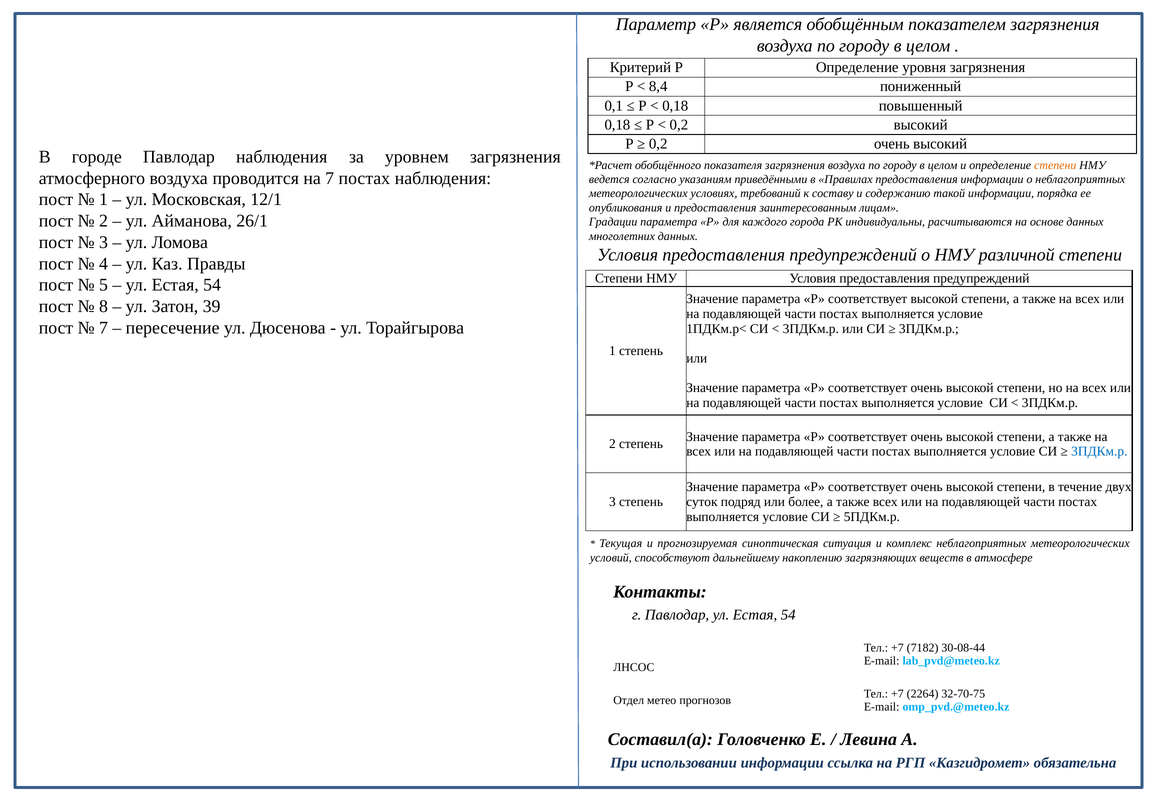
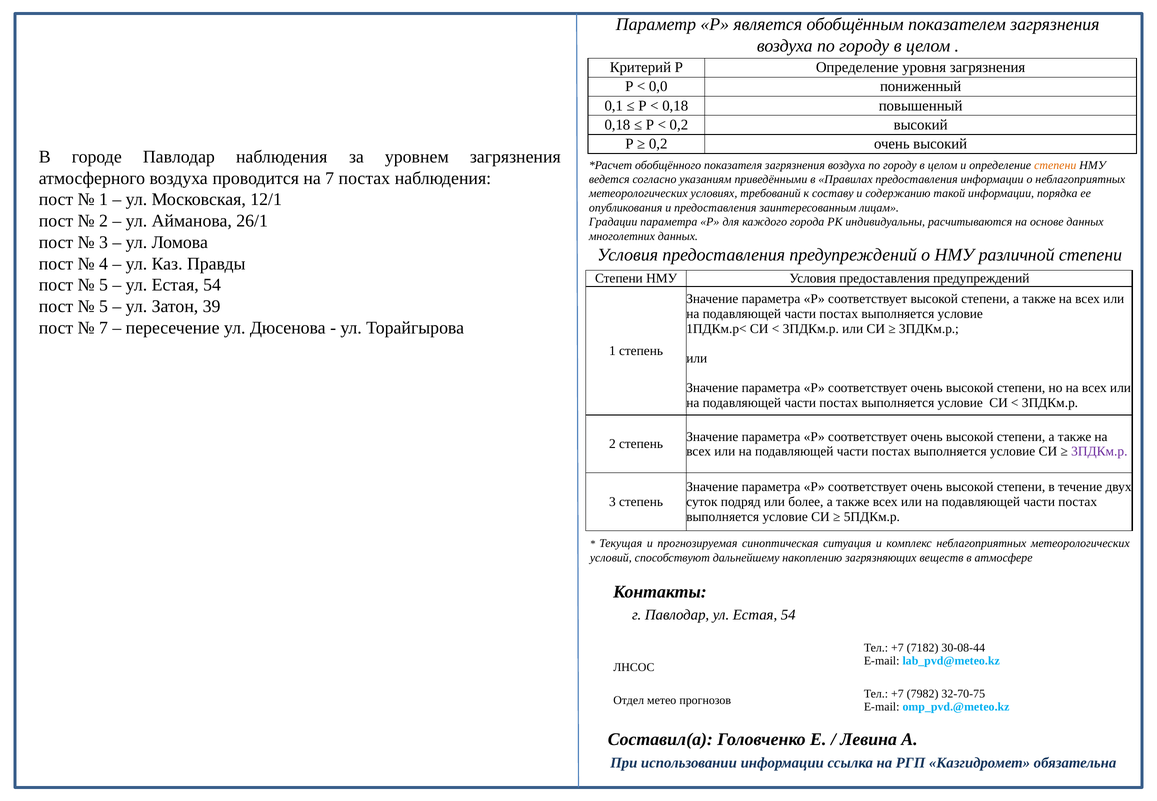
8,4: 8,4 -> 0,0
8 at (104, 306): 8 -> 5
3ПДКм.р at (1099, 451) colour: blue -> purple
2264: 2264 -> 7982
